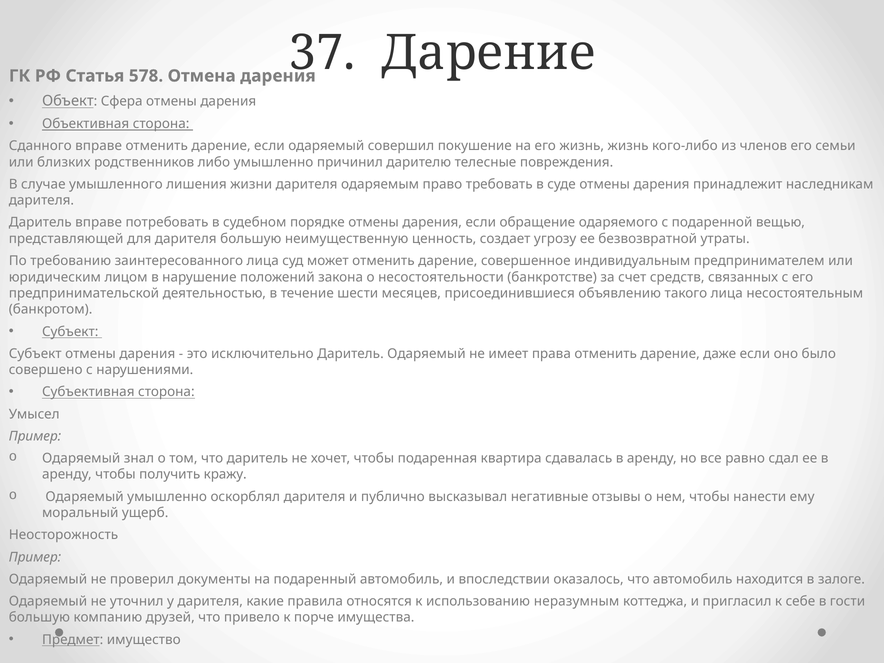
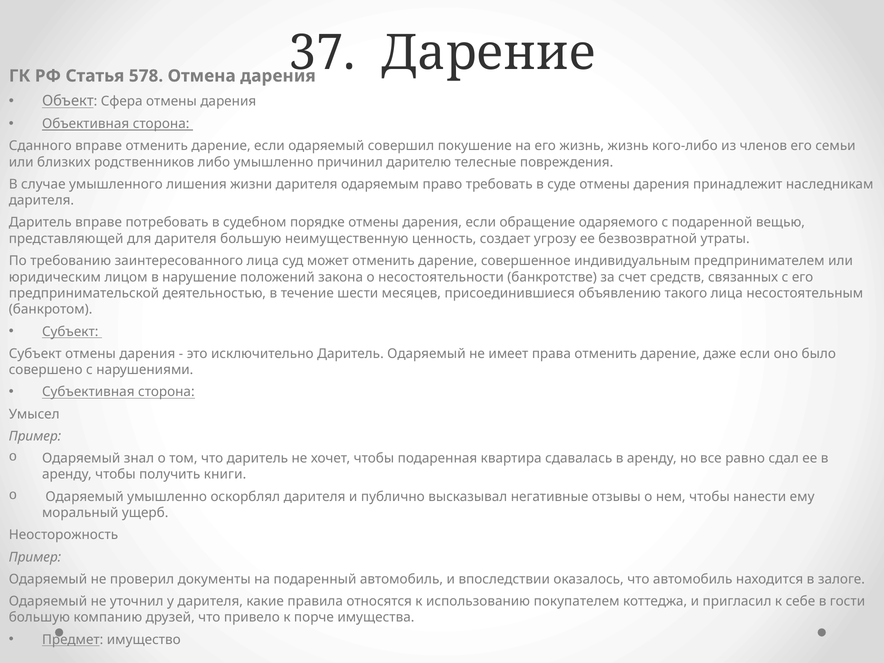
кражу: кражу -> книги
неразумным: неразумным -> покупателем
